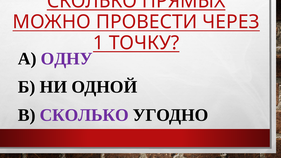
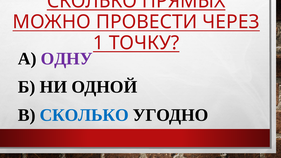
СКОЛЬКО at (84, 115) colour: purple -> blue
